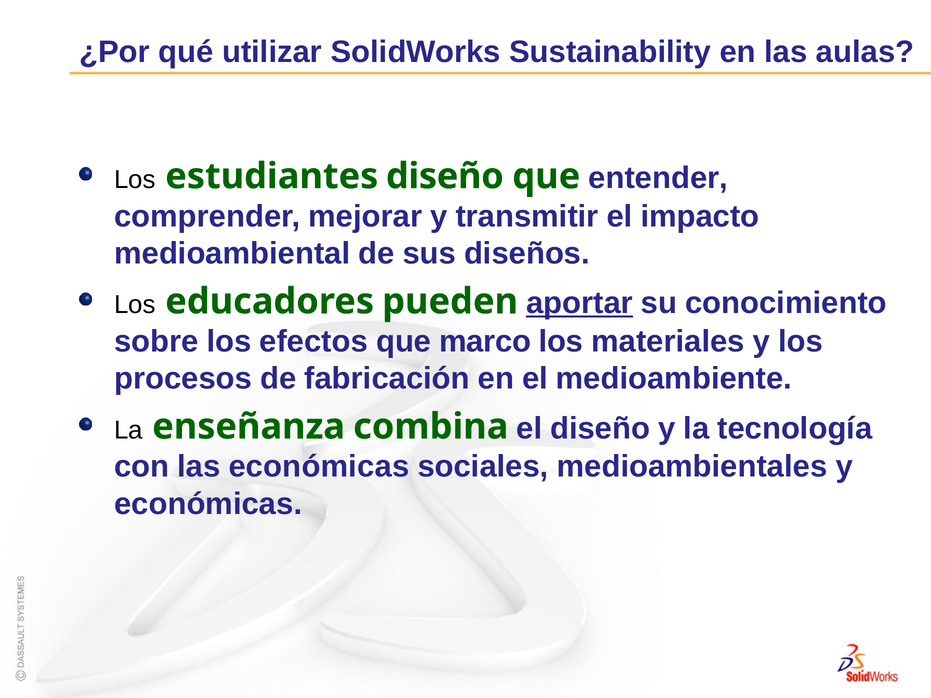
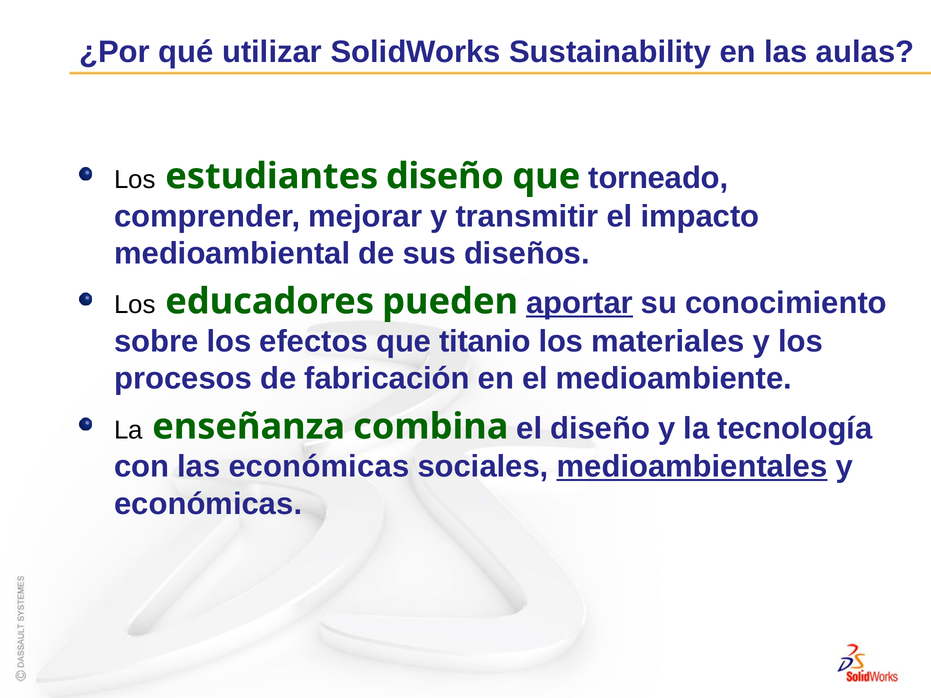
entender: entender -> torneado
marco: marco -> titanio
medioambientales underline: none -> present
